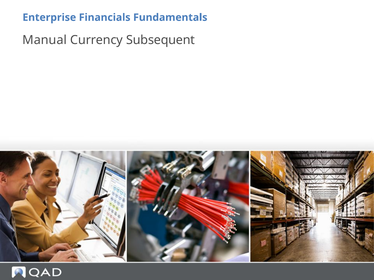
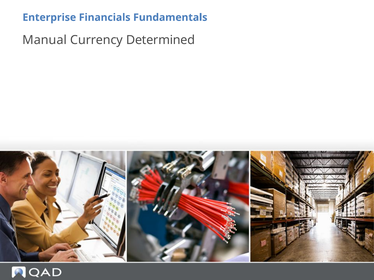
Subsequent: Subsequent -> Determined
